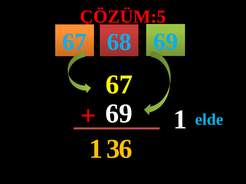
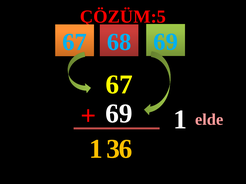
elde colour: light blue -> pink
